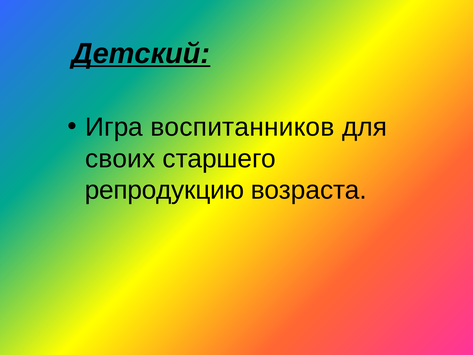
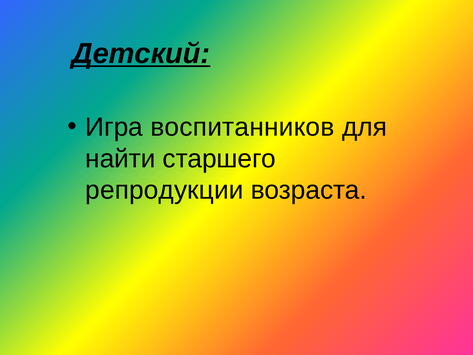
своих: своих -> найти
репродукцию: репродукцию -> репродукции
